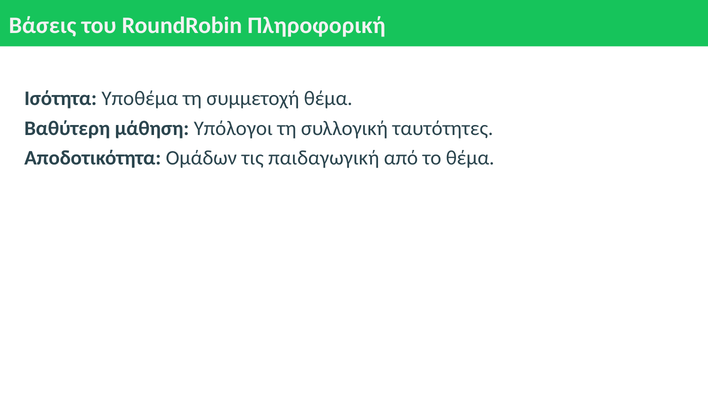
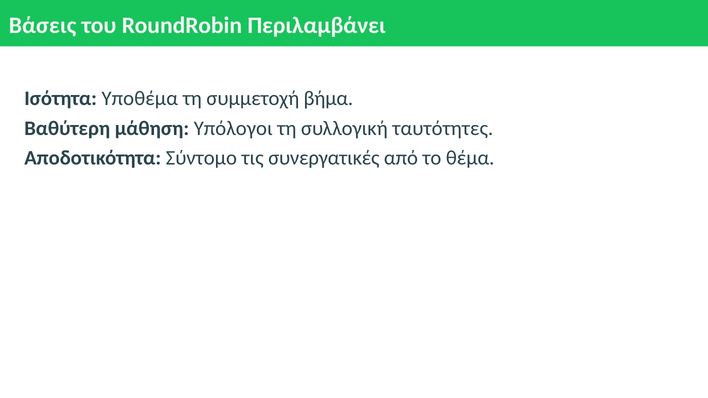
Πληροφορική: Πληροφορική -> Περιλαμβάνει
συμμετοχή θέμα: θέμα -> βήμα
Ομάδων: Ομάδων -> Σύντομο
παιδαγωγική: παιδαγωγική -> συνεργατικές
